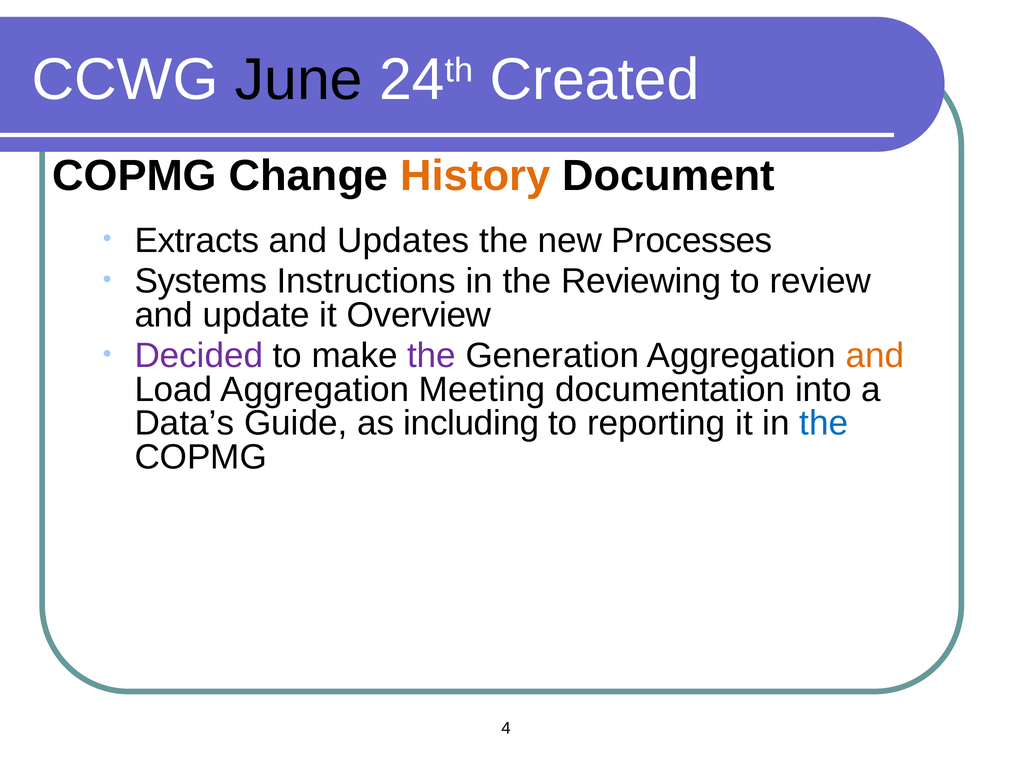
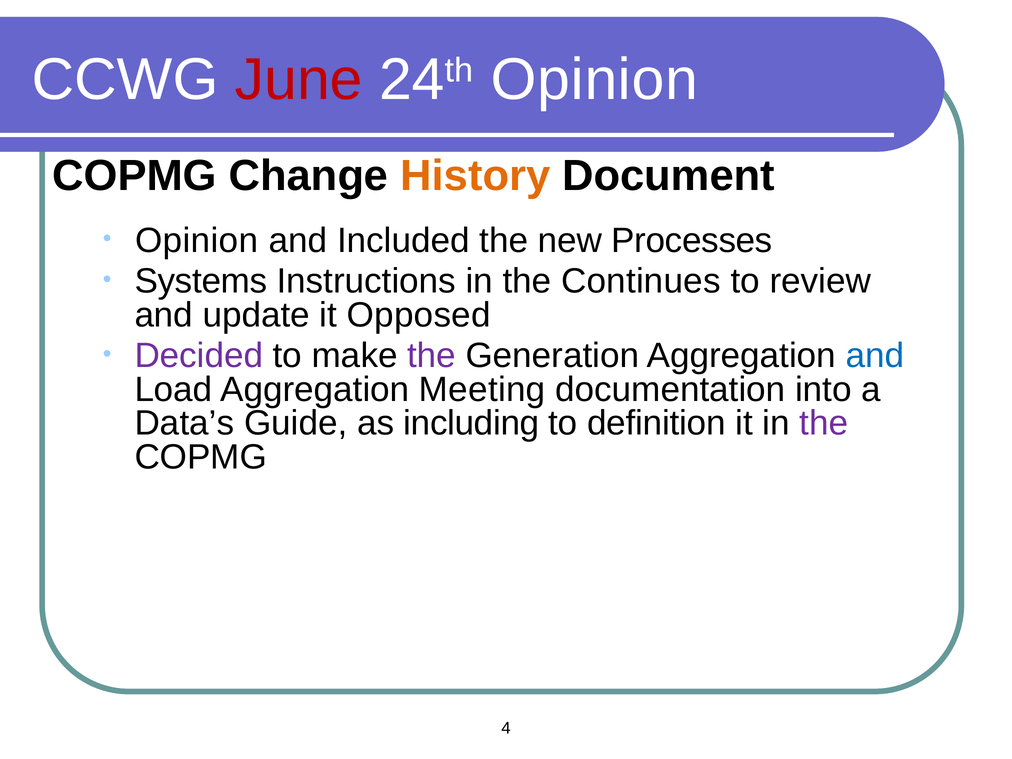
June colour: black -> red
24th Created: Created -> Opinion
Extracts at (197, 241): Extracts -> Opinion
Updates: Updates -> Included
Reviewing: Reviewing -> Continues
Overview: Overview -> Opposed
and at (875, 356) colour: orange -> blue
reporting: reporting -> definition
the at (824, 423) colour: blue -> purple
